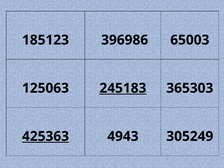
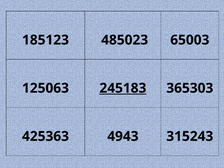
396986: 396986 -> 485023
425363 underline: present -> none
305249: 305249 -> 315243
